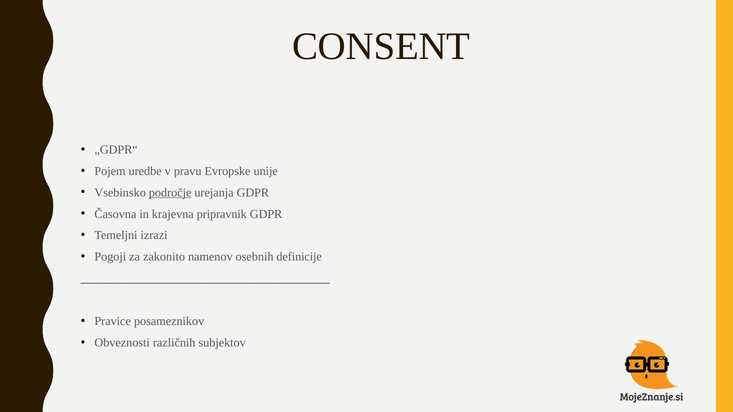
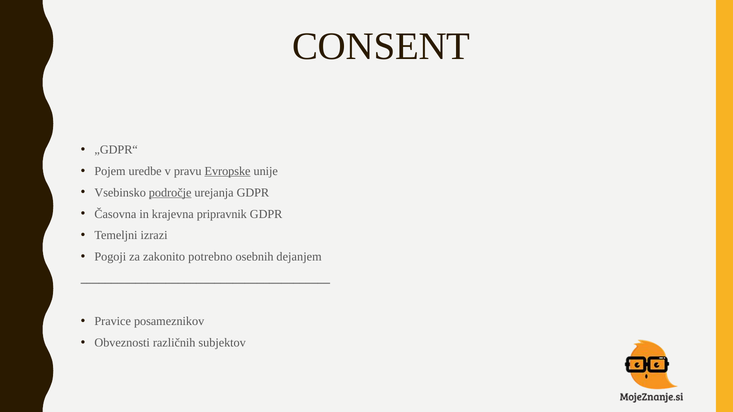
Evropske underline: none -> present
namenov: namenov -> potrebno
definicije: definicije -> dejanjem
